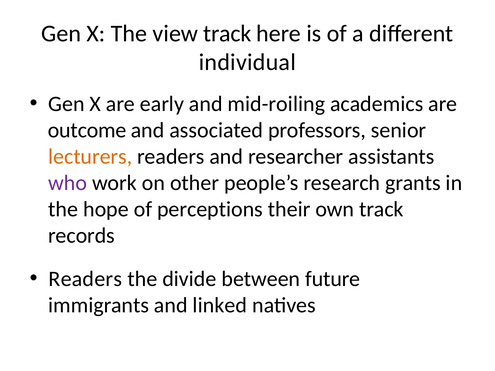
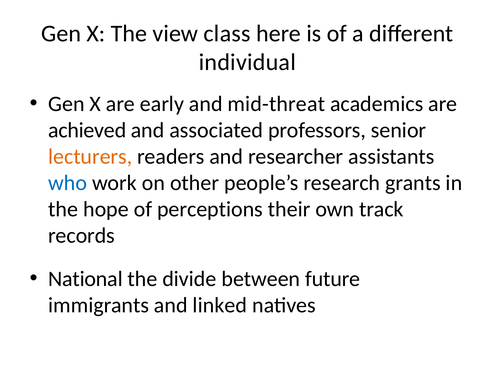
view track: track -> class
mid-roiling: mid-roiling -> mid-threat
outcome: outcome -> achieved
who colour: purple -> blue
Readers at (85, 279): Readers -> National
